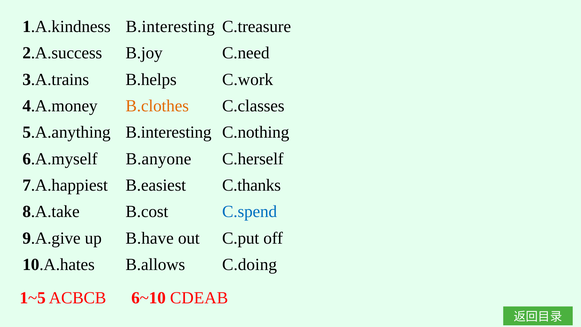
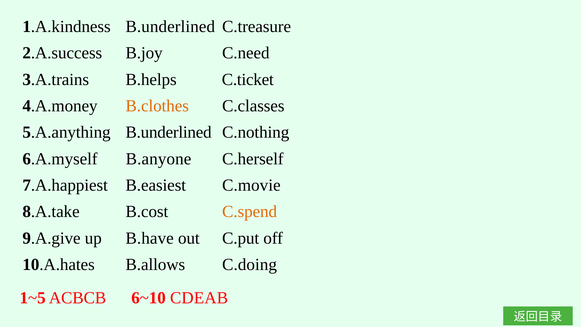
1.A.kindness B.interesting: B.interesting -> B.underlined
C.work: C.work -> C.ticket
5.A.anything B.interesting: B.interesting -> B.underlined
C.thanks: C.thanks -> C.movie
C.spend colour: blue -> orange
